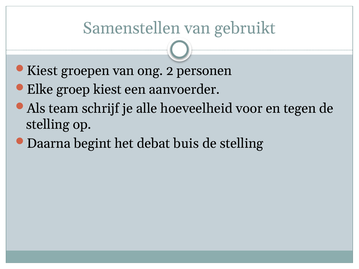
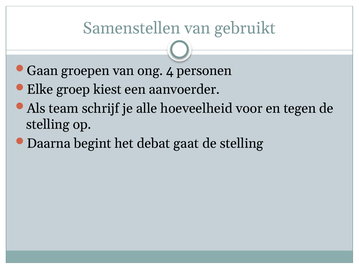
Kiest at (42, 71): Kiest -> Gaan
2: 2 -> 4
buis: buis -> gaat
